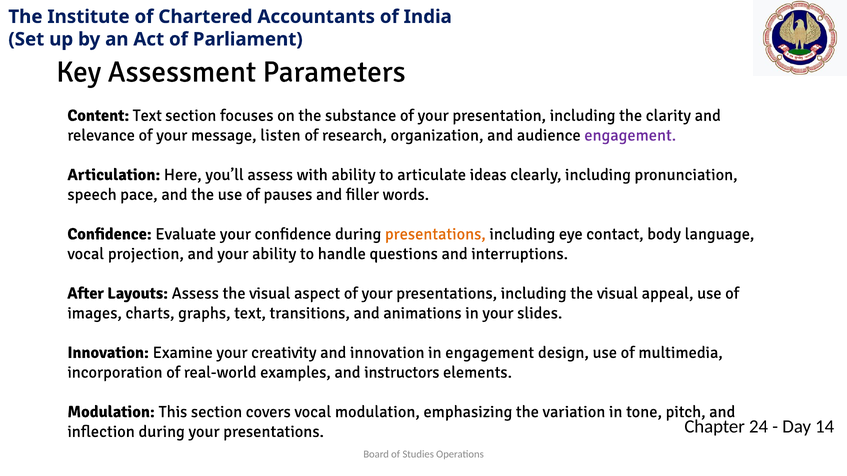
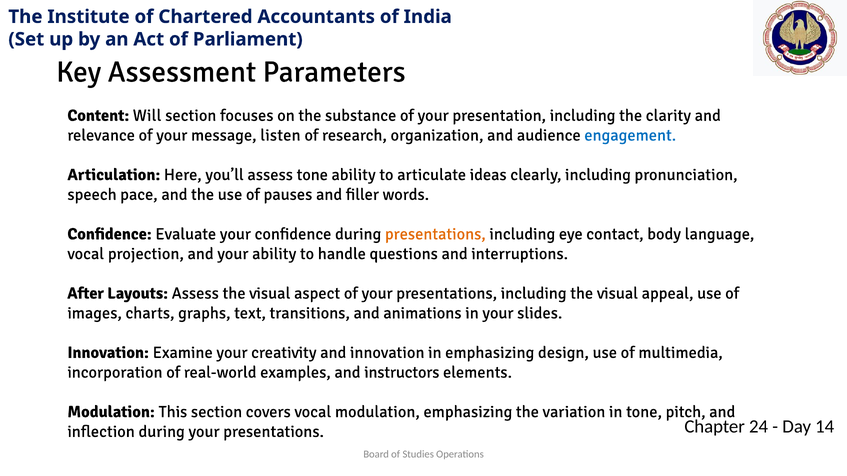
Content Text: Text -> Will
engagement at (630, 135) colour: purple -> blue
assess with: with -> tone
in engagement: engagement -> emphasizing
